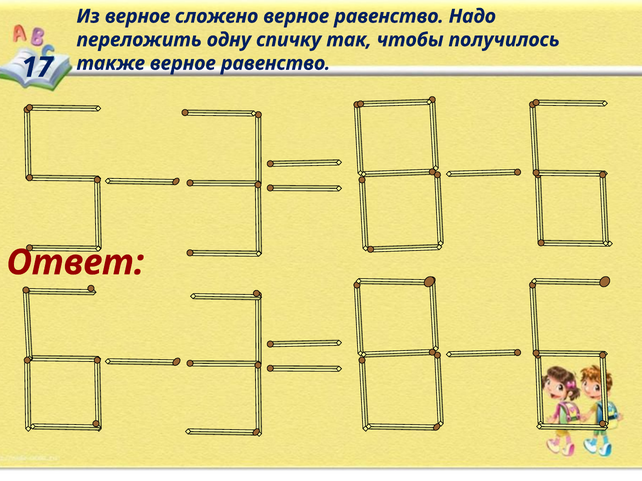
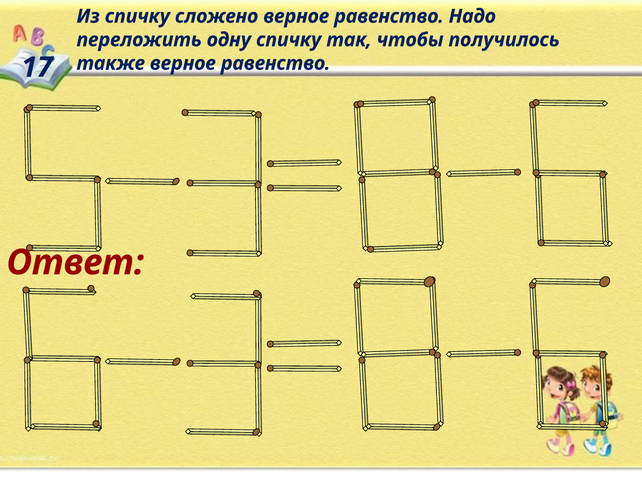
Из верное: верное -> спичку
